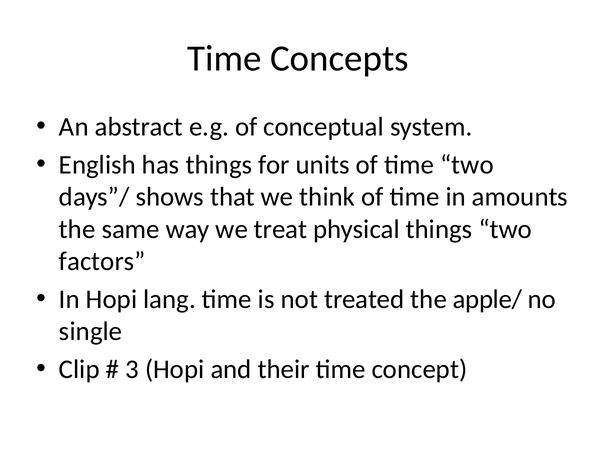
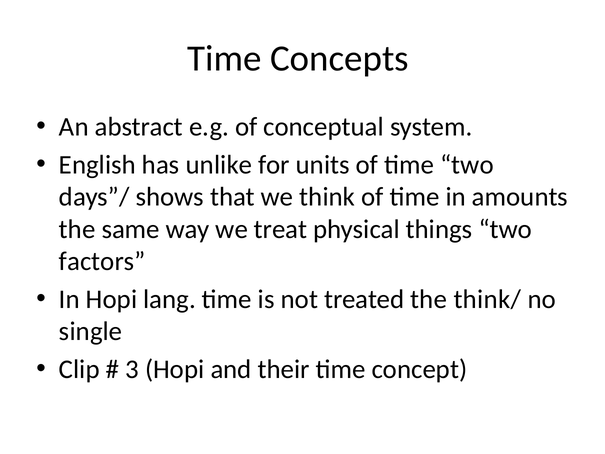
has things: things -> unlike
apple/: apple/ -> think/
